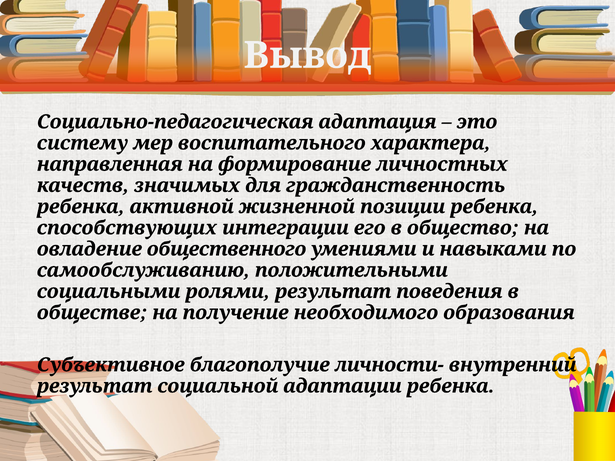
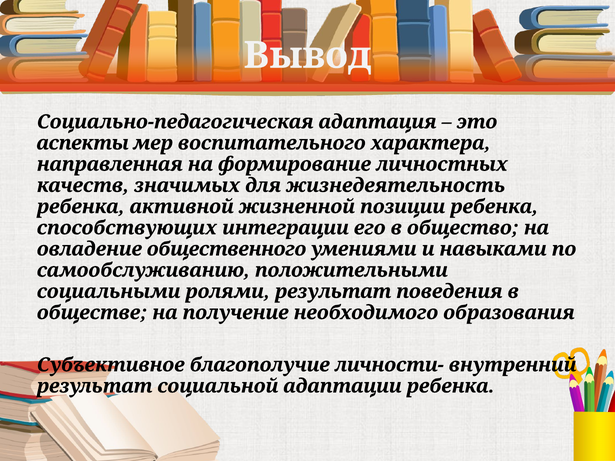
систему: систему -> аспекты
гражданственность: гражданственность -> жизнедеятельность
